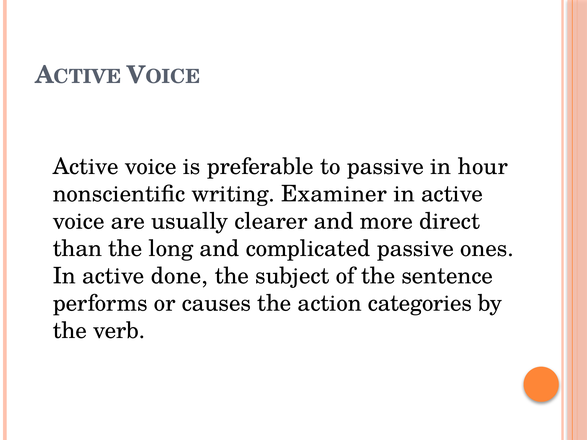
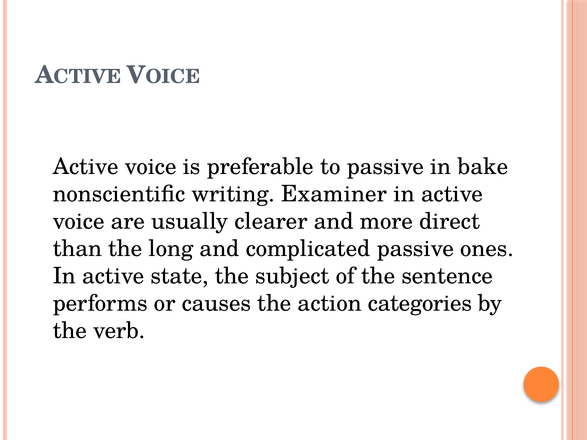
hour: hour -> bake
done: done -> state
